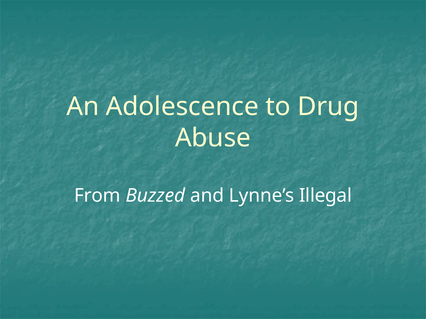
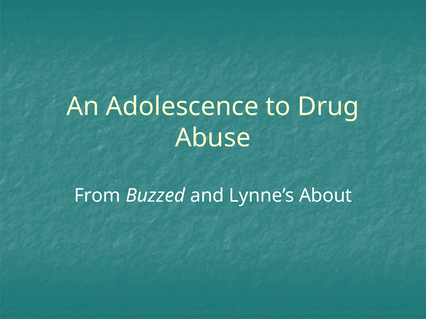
Illegal: Illegal -> About
